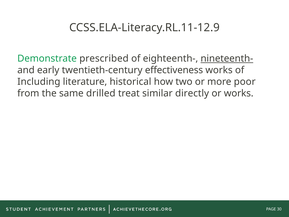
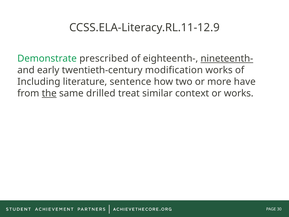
effectiveness: effectiveness -> modification
historical: historical -> sentence
poor: poor -> have
the underline: none -> present
directly: directly -> context
